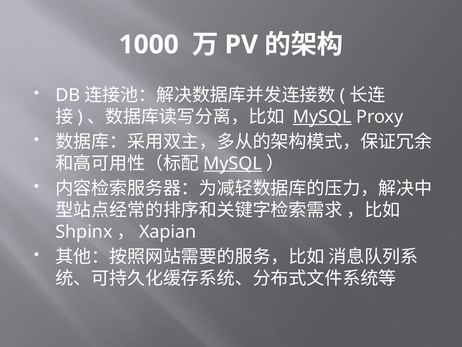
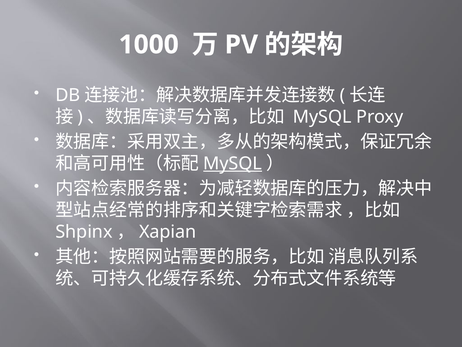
MySQL at (322, 117) underline: present -> none
